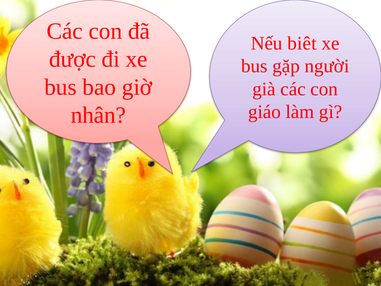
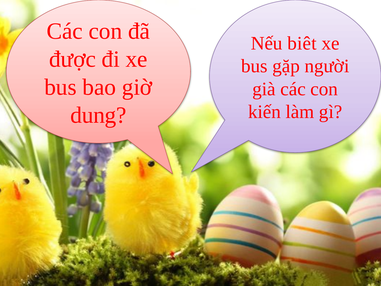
giáo: giáo -> kiến
nhân: nhân -> dung
